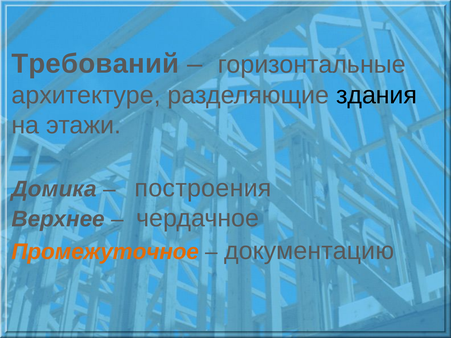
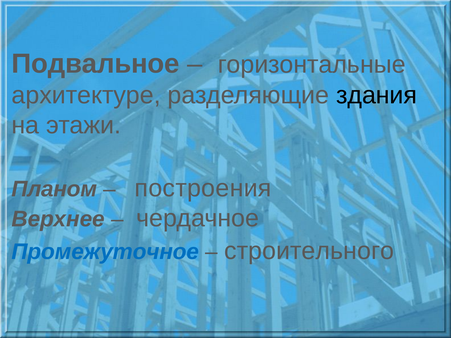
Требований: Требований -> Подвальное
Домика: Домика -> Планом
Промежуточное colour: orange -> blue
документацию: документацию -> строительного
